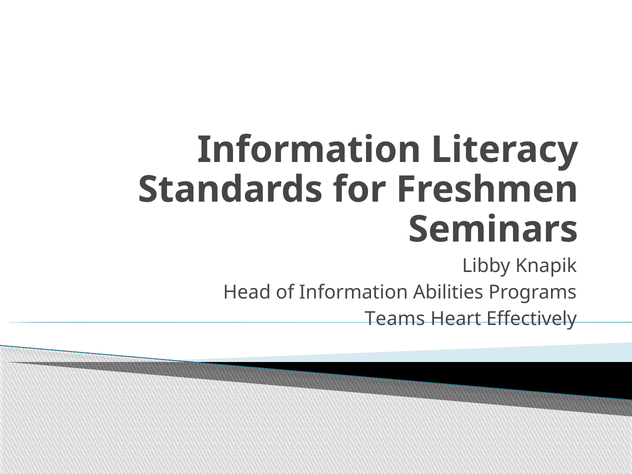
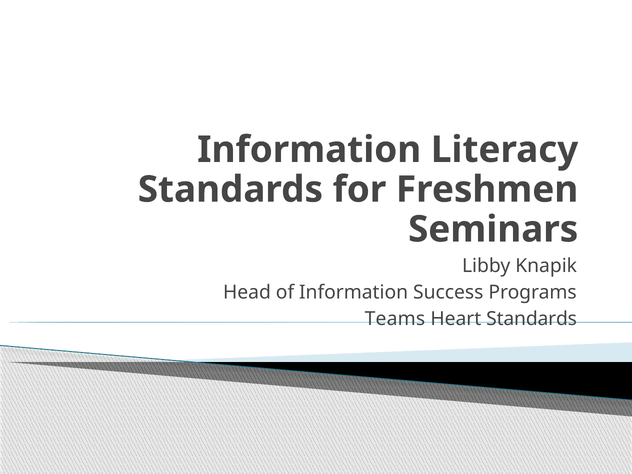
Abilities: Abilities -> Success
Heart Effectively: Effectively -> Standards
